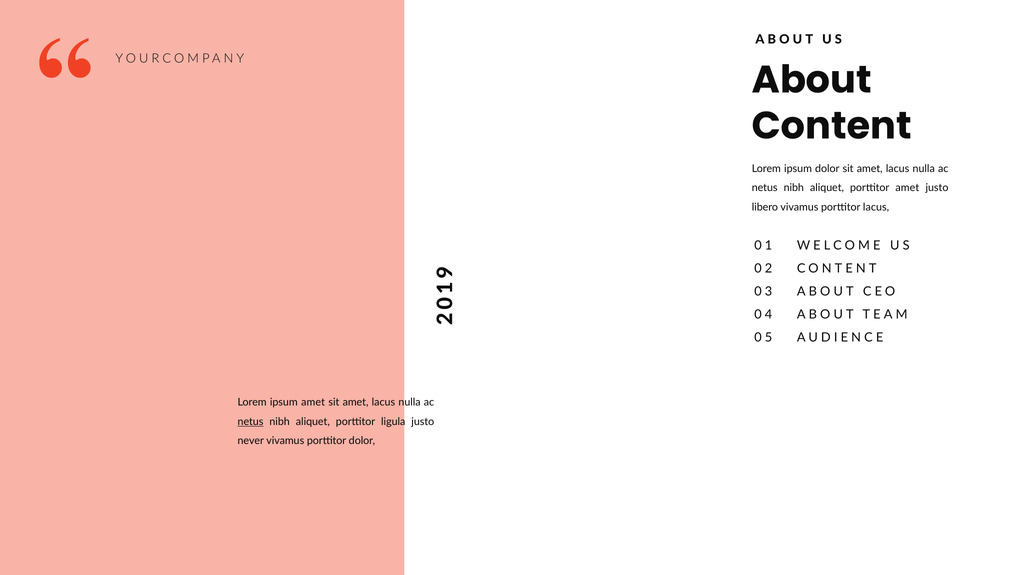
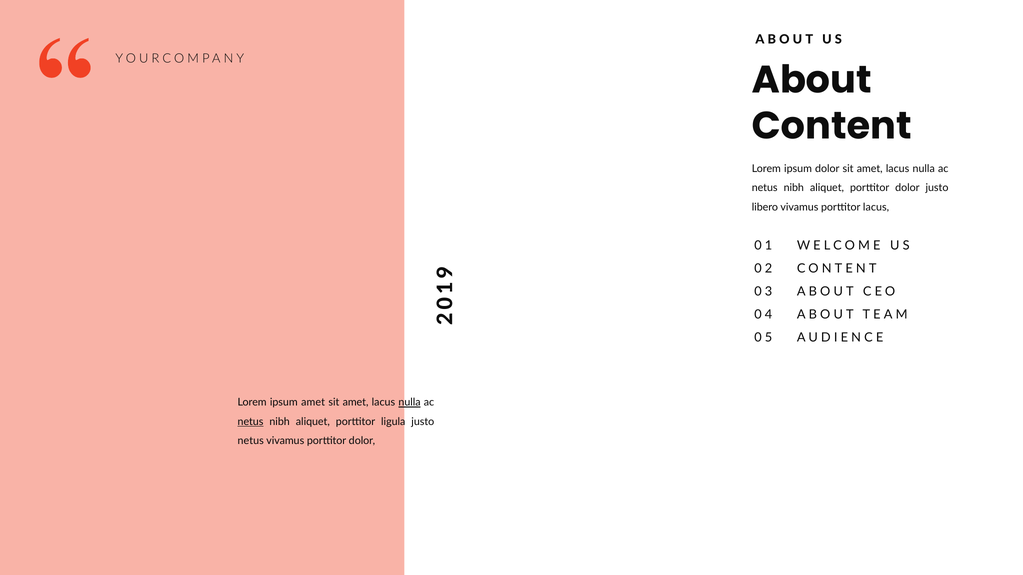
aliquet porttitor amet: amet -> dolor
nulla at (410, 403) underline: none -> present
never at (251, 441): never -> netus
